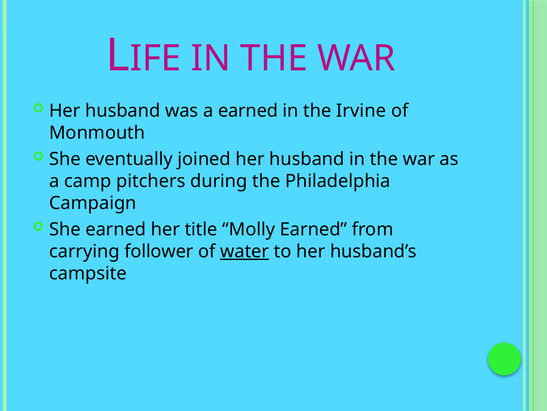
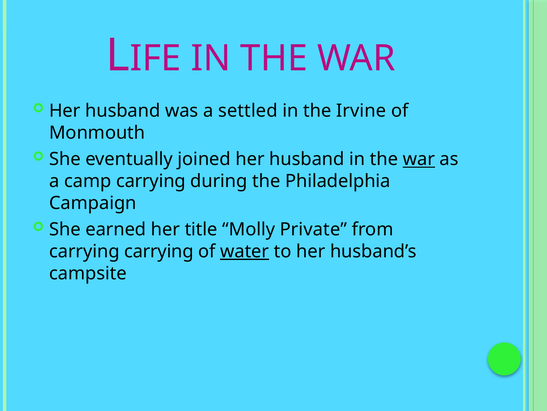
a earned: earned -> settled
war at (419, 159) underline: none -> present
camp pitchers: pitchers -> carrying
Molly Earned: Earned -> Private
carrying follower: follower -> carrying
